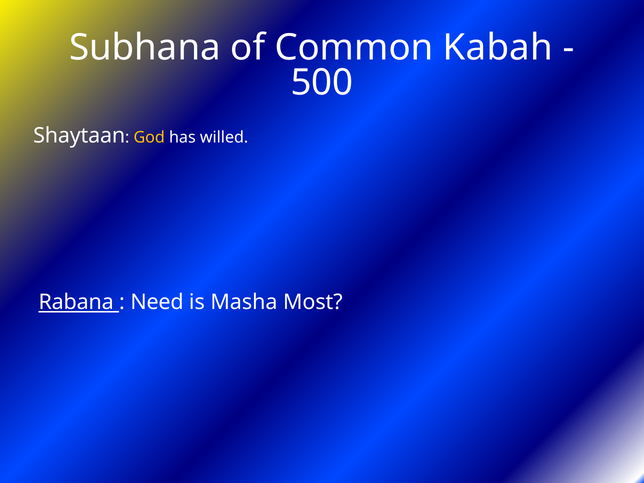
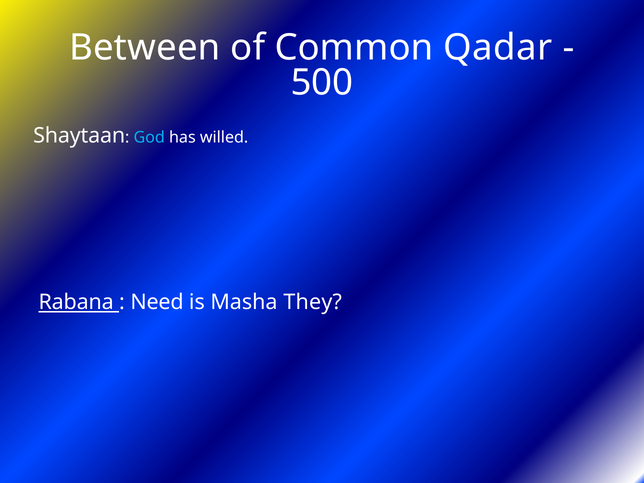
Subhana: Subhana -> Between
Kabah: Kabah -> Qadar
God colour: yellow -> light blue
Most: Most -> They
